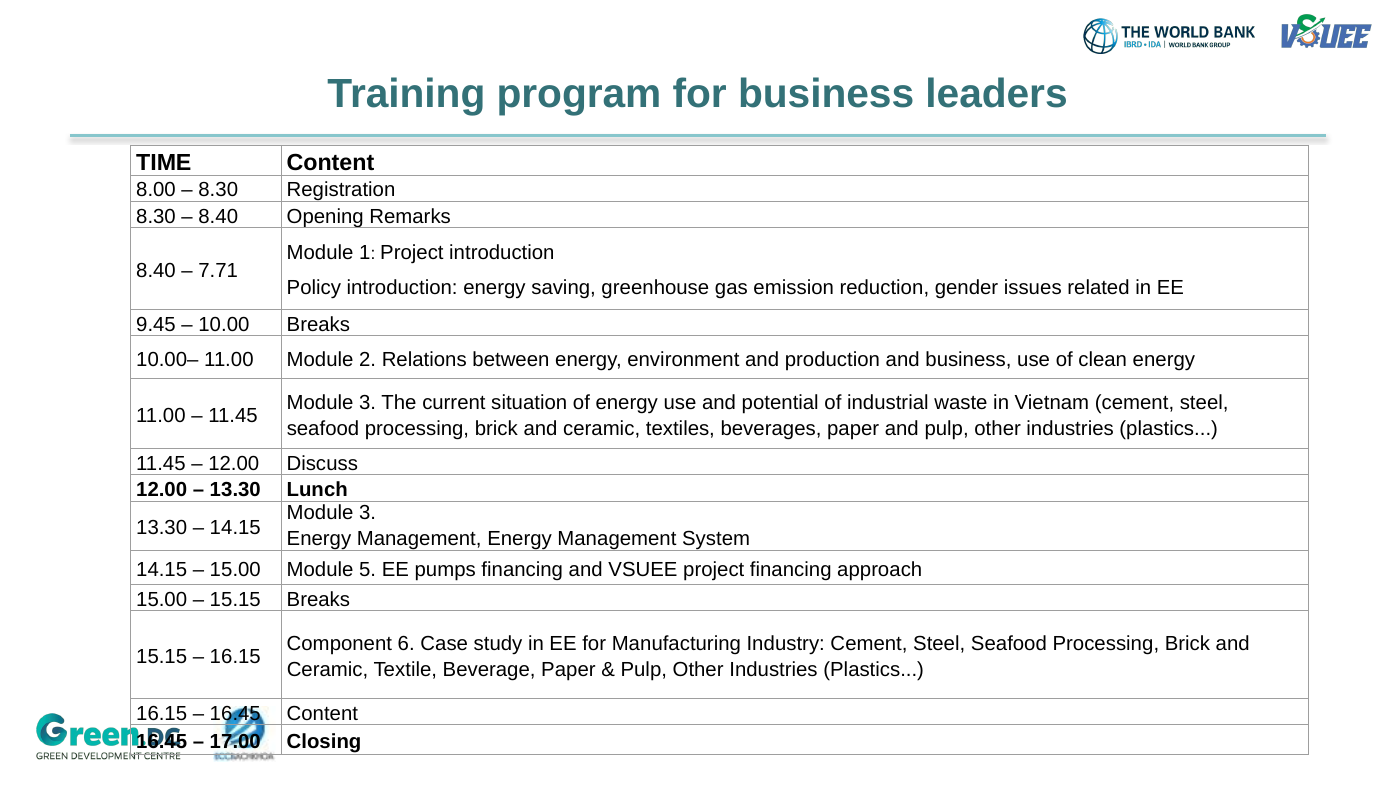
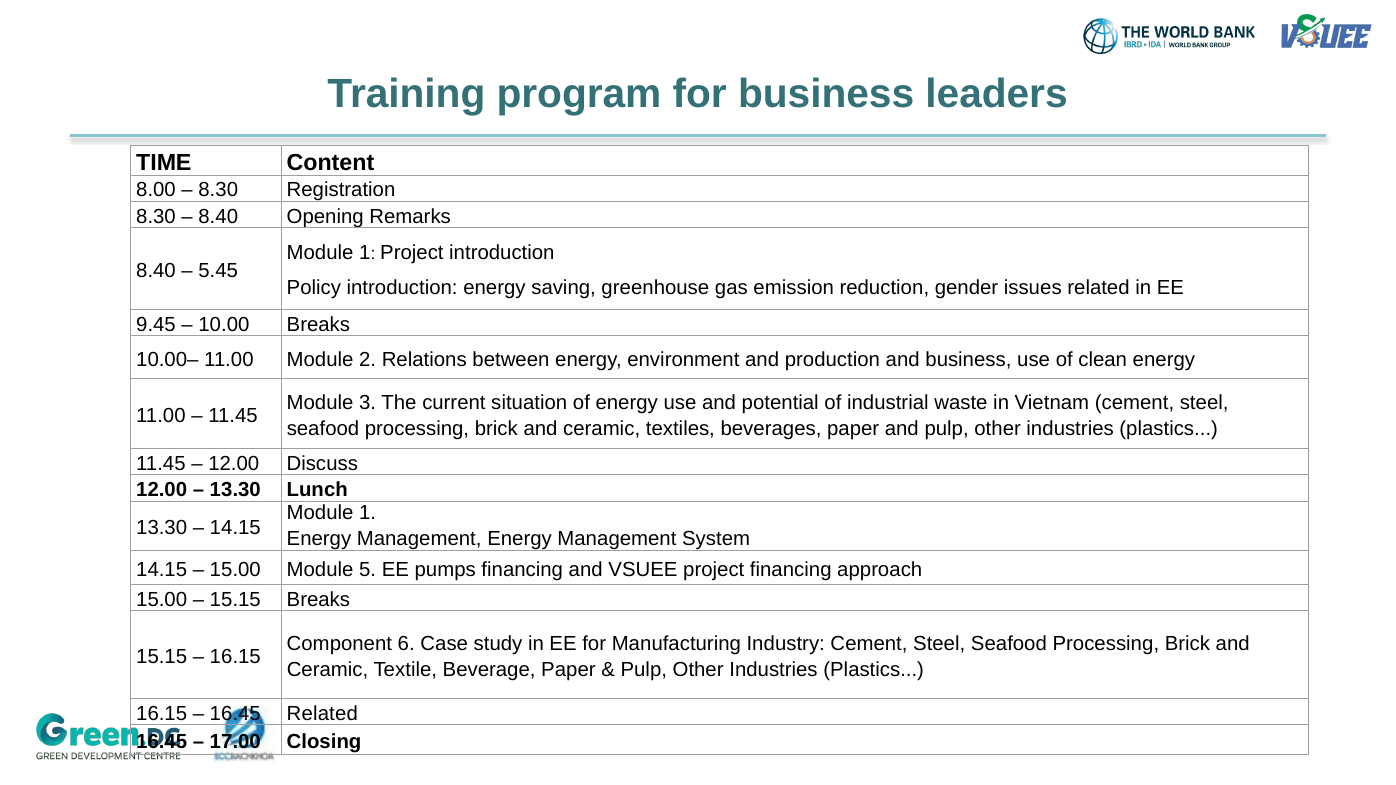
7.71: 7.71 -> 5.45
3 at (368, 513): 3 -> 1
16.45 Content: Content -> Related
